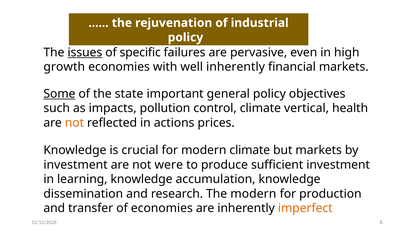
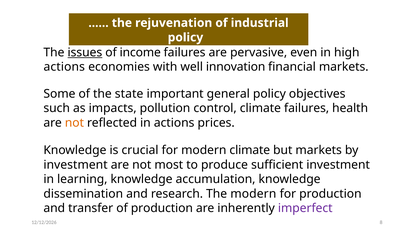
specific: specific -> income
growth at (64, 67): growth -> actions
well inherently: inherently -> innovation
Some underline: present -> none
climate vertical: vertical -> failures
were: were -> most
of economies: economies -> production
imperfect colour: orange -> purple
